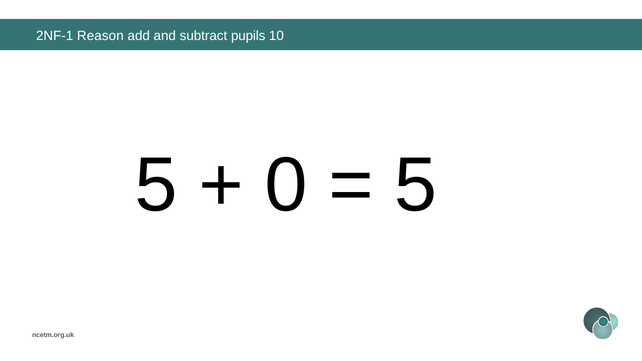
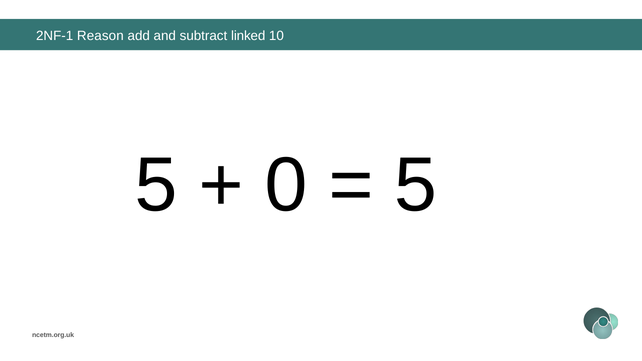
pupils: pupils -> linked
